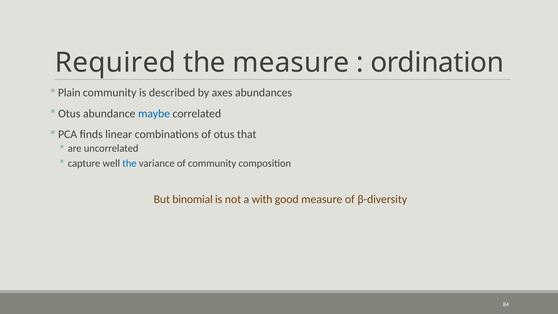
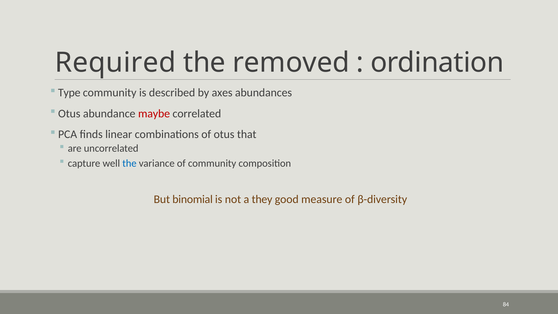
the measure: measure -> removed
Plain: Plain -> Type
maybe colour: blue -> red
with: with -> they
